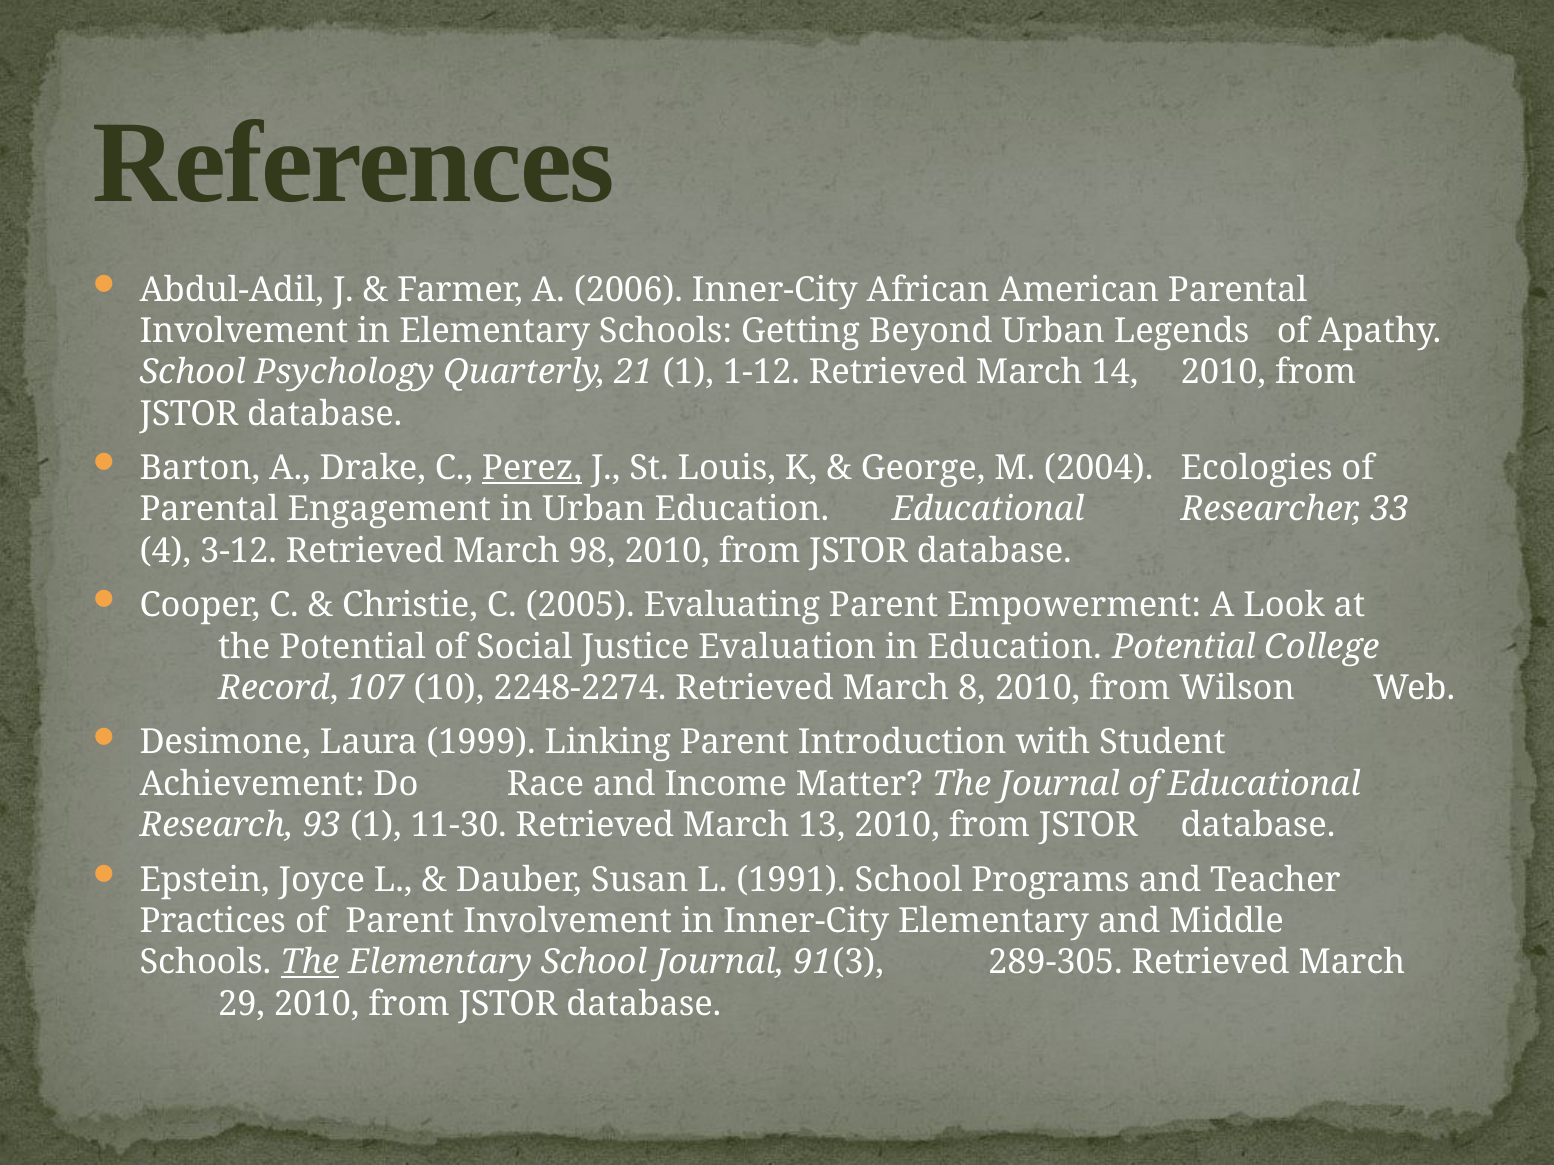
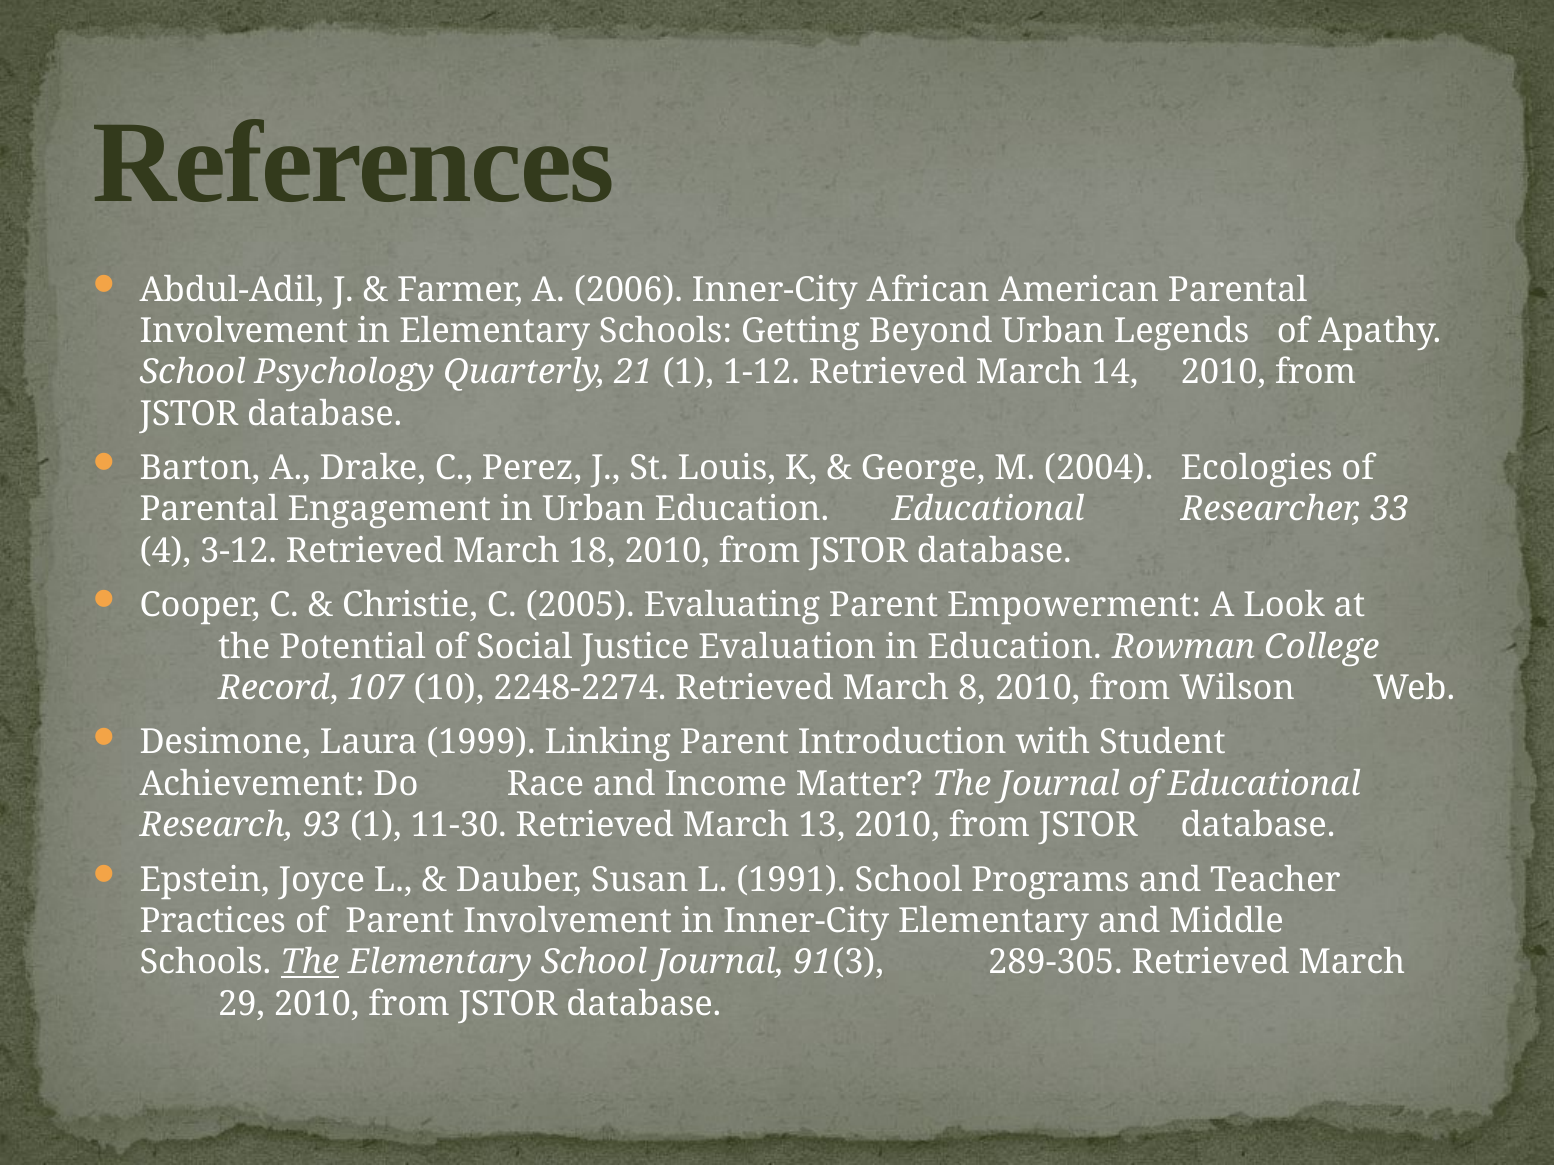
Perez underline: present -> none
98: 98 -> 18
Education Potential: Potential -> Rowman
